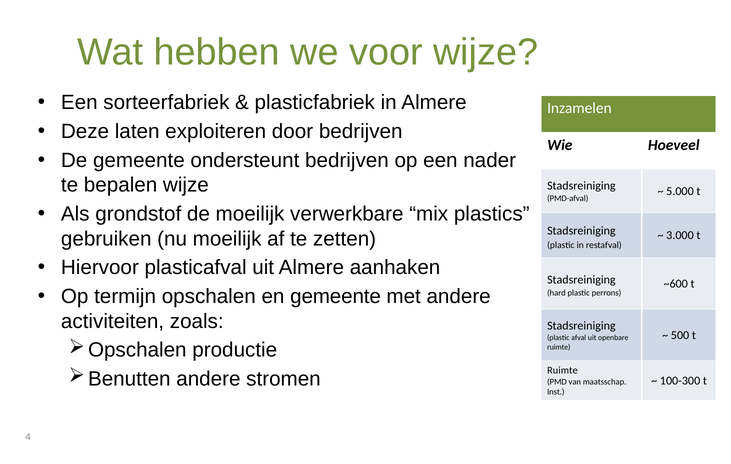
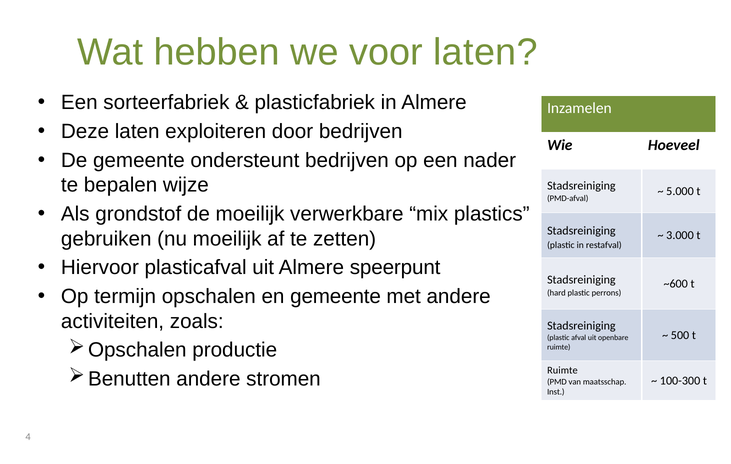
voor wijze: wijze -> laten
aanhaken: aanhaken -> speerpunt
